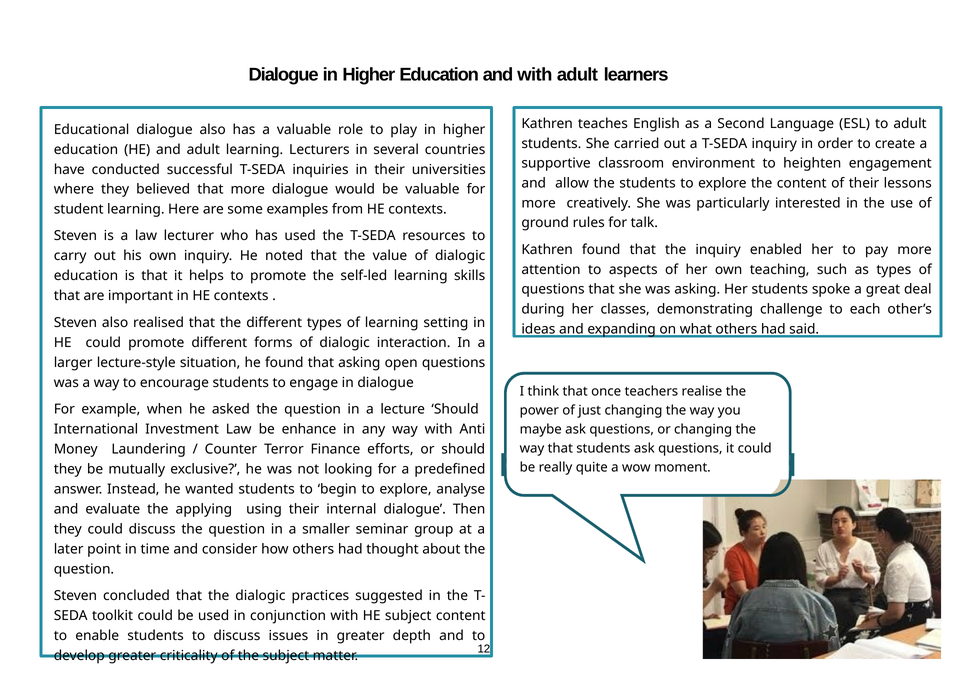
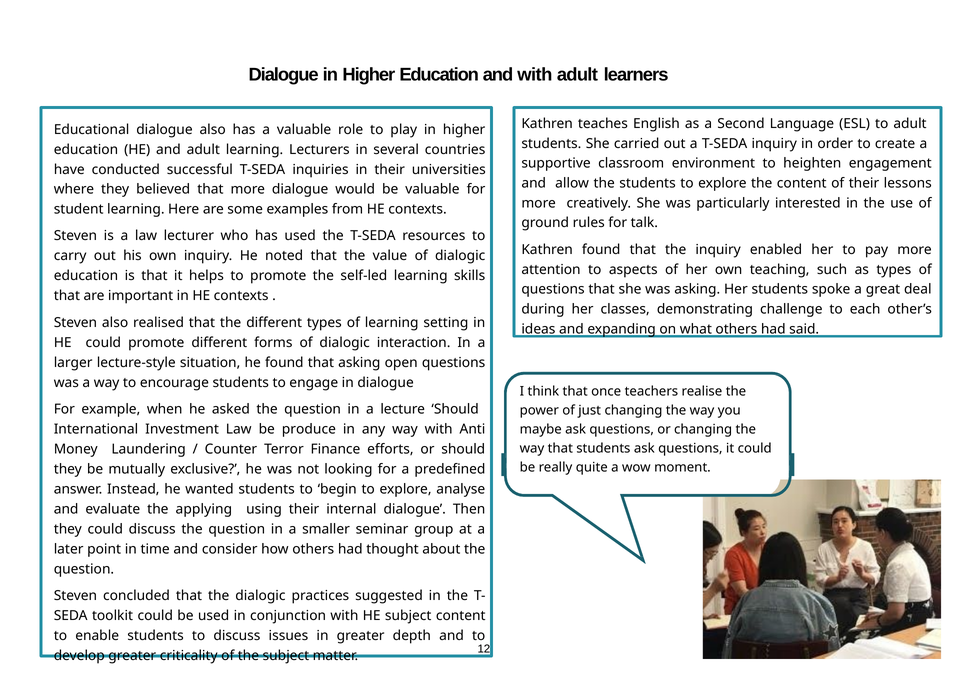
enhance: enhance -> produce
